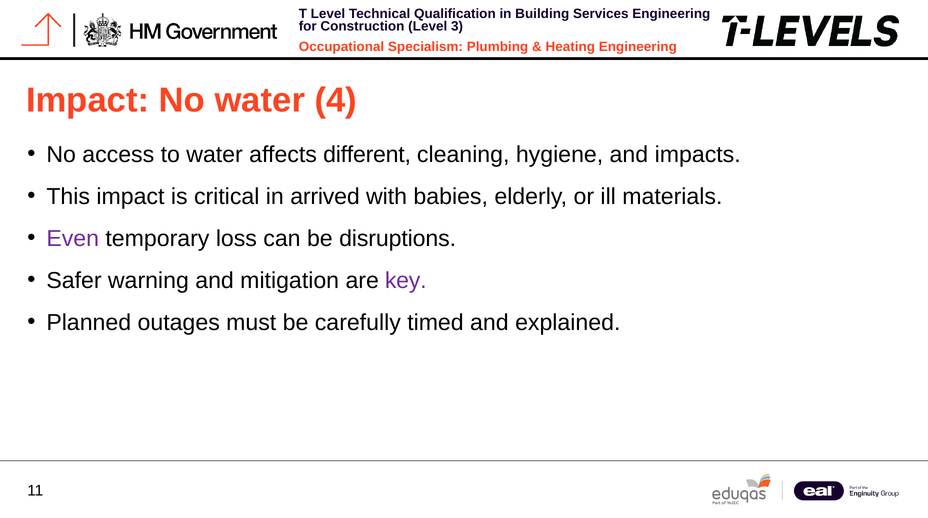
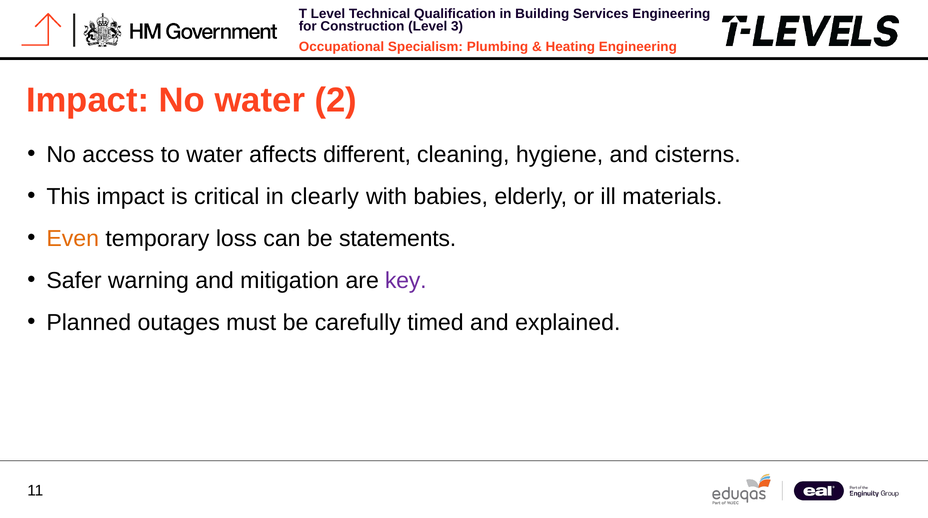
4: 4 -> 2
impacts: impacts -> cisterns
arrived: arrived -> clearly
Even colour: purple -> orange
disruptions: disruptions -> statements
